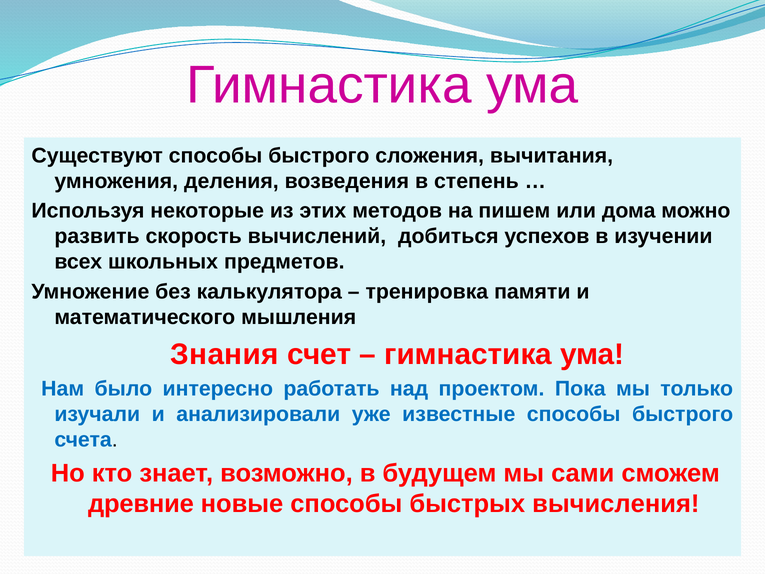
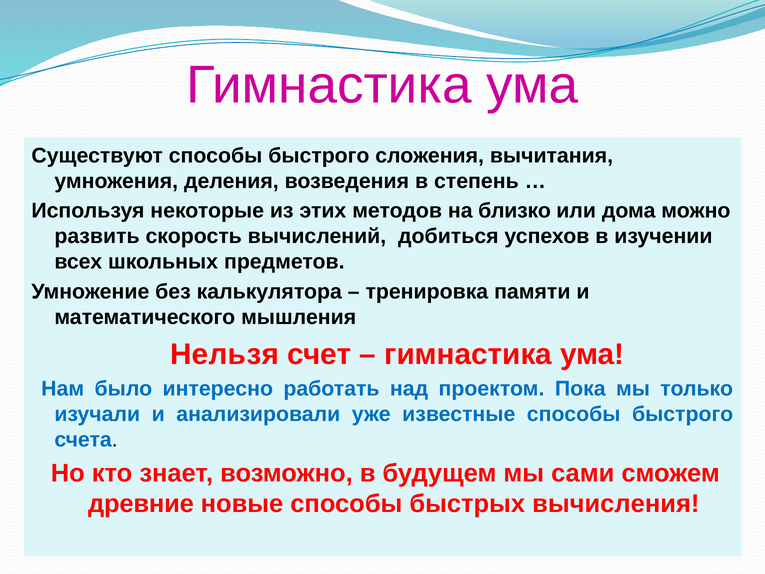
пишем: пишем -> близко
Знания: Знания -> Нельзя
